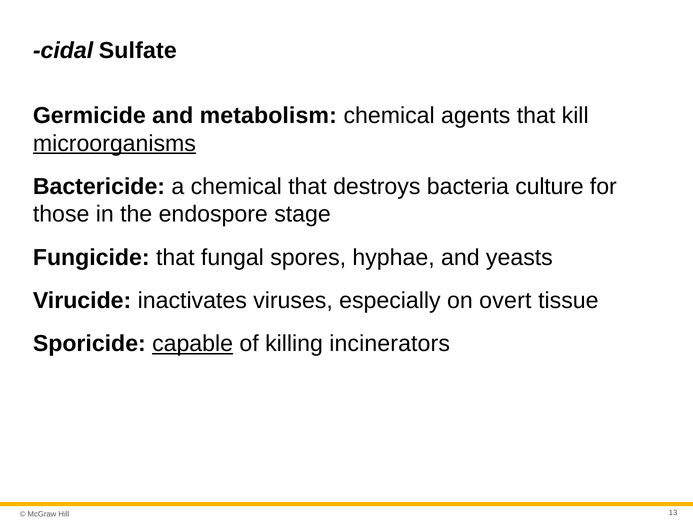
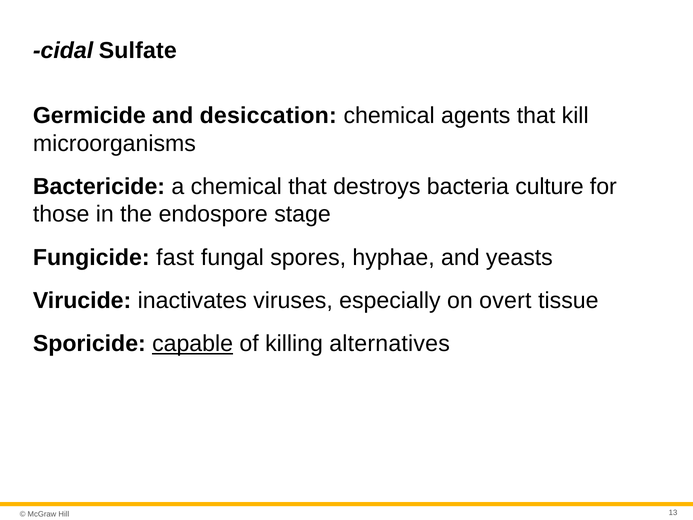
metabolism: metabolism -> desiccation
microorganisms underline: present -> none
Fungicide that: that -> fast
incinerators: incinerators -> alternatives
